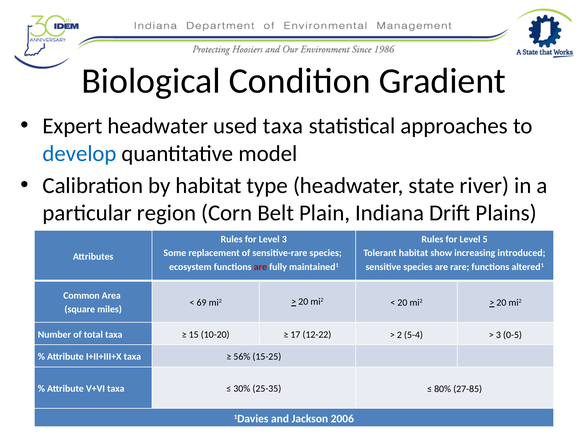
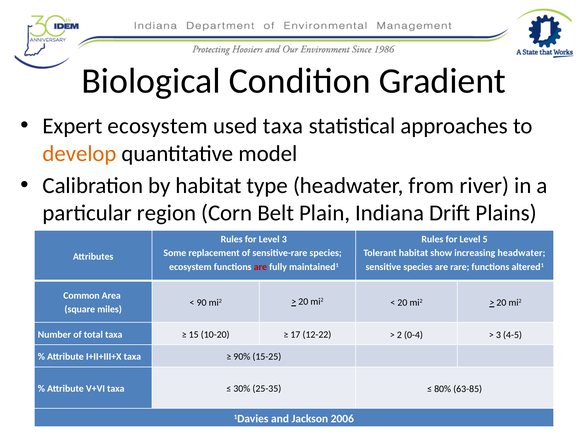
Expert headwater: headwater -> ecosystem
develop colour: blue -> orange
state: state -> from
increasing introduced: introduced -> headwater
69: 69 -> 90
5-4: 5-4 -> 0-4
0-5: 0-5 -> 4-5
56%: 56% -> 90%
27-85: 27-85 -> 63-85
